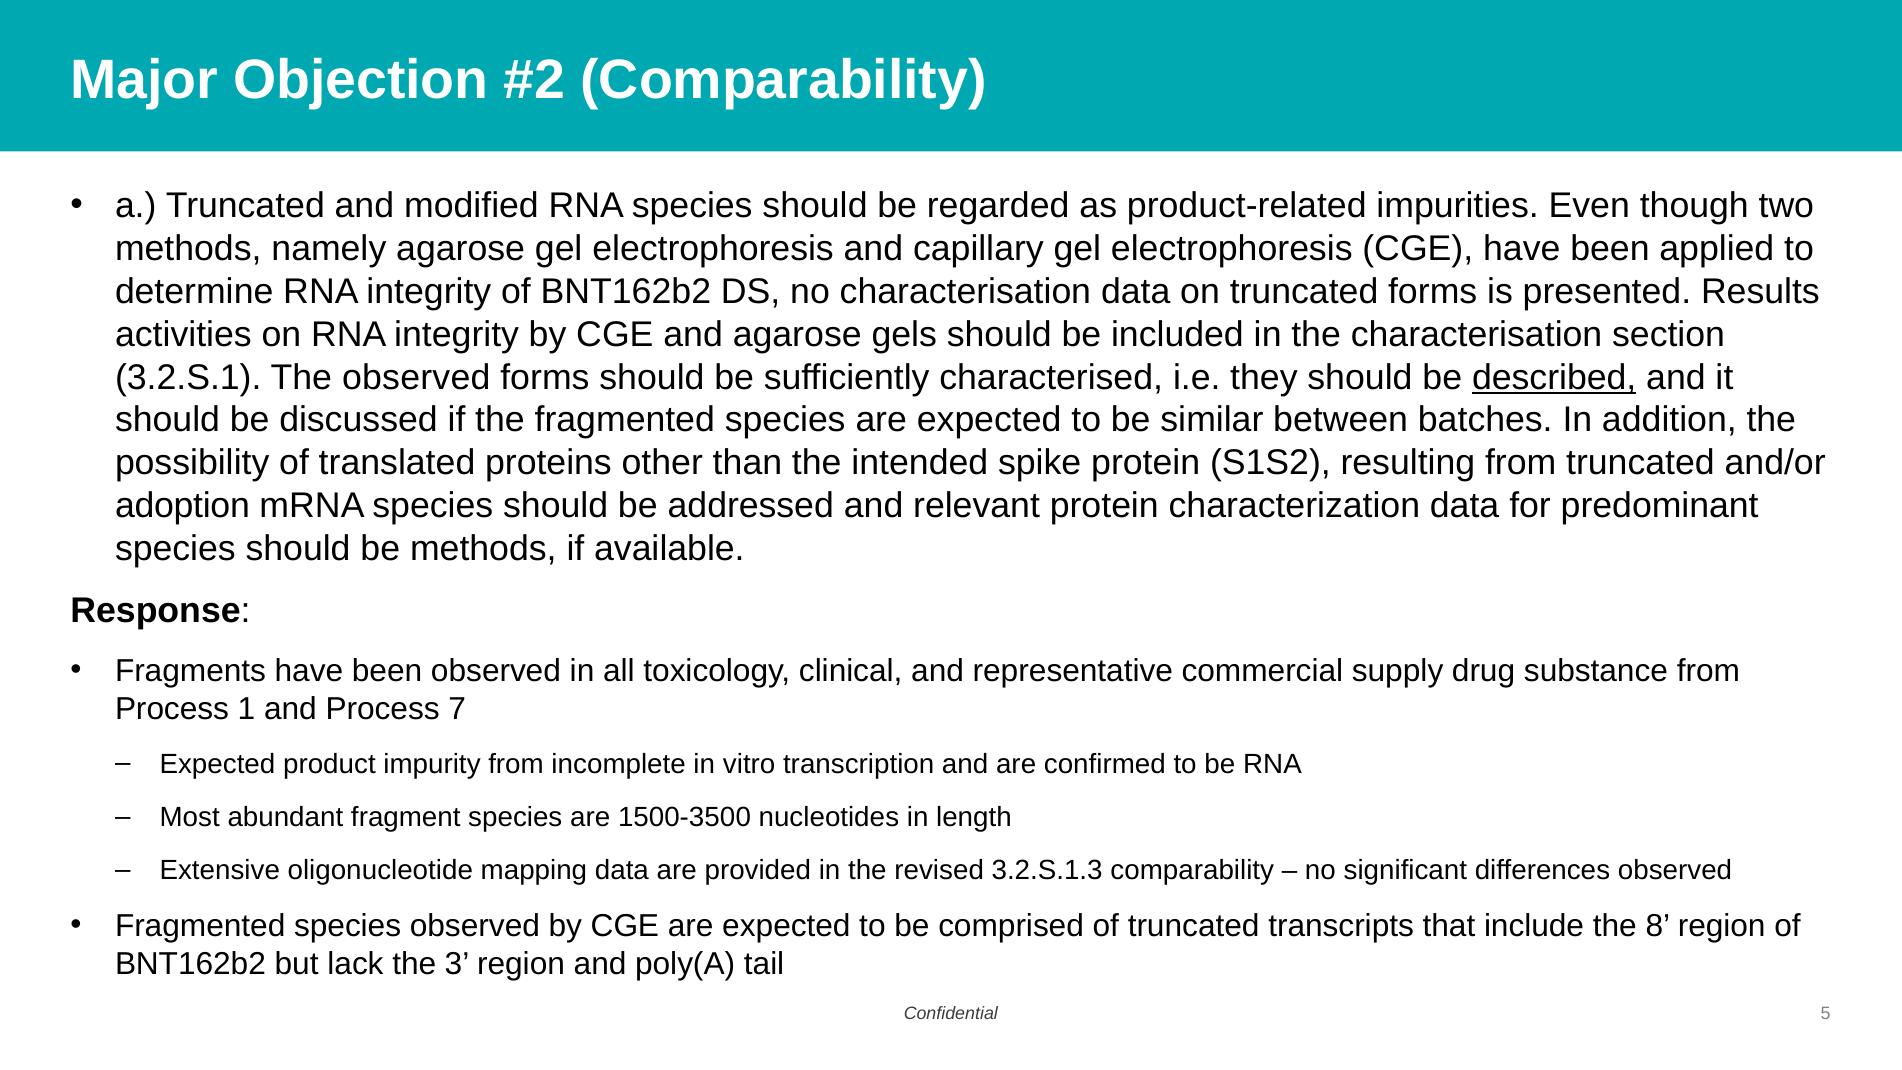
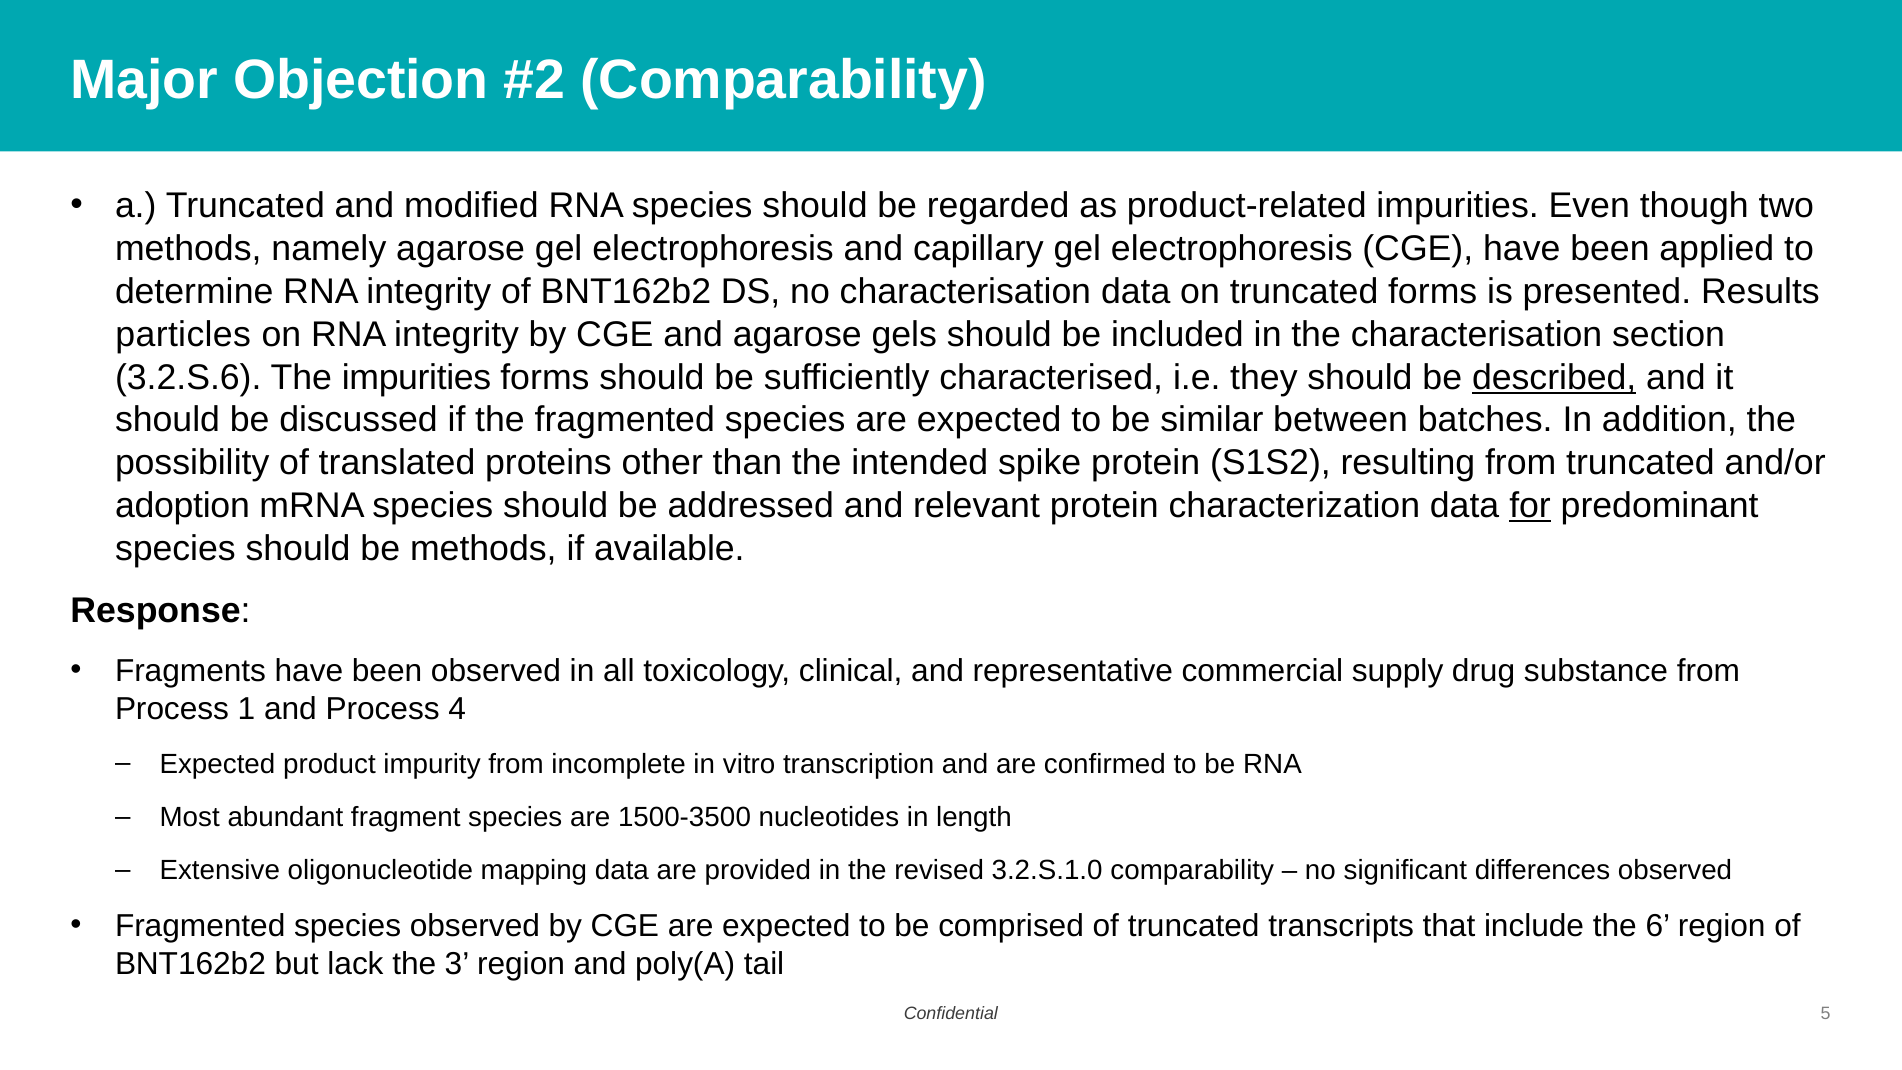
activities: activities -> particles
3.2.S.1: 3.2.S.1 -> 3.2.S.6
The observed: observed -> impurities
for underline: none -> present
7: 7 -> 4
3.2.S.1.3: 3.2.S.1.3 -> 3.2.S.1.0
8: 8 -> 6
